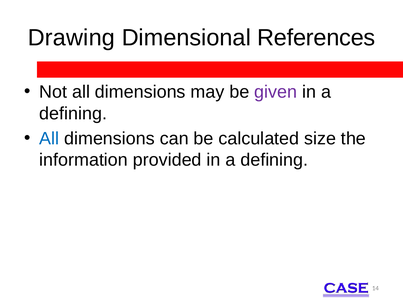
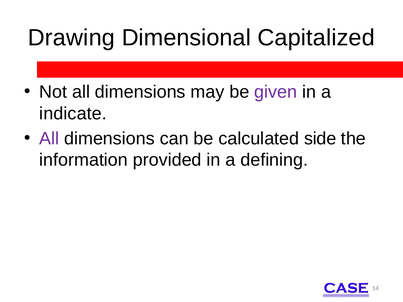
References: References -> Capitalized
defining at (73, 114): defining -> indicate
All at (49, 139) colour: blue -> purple
size: size -> side
